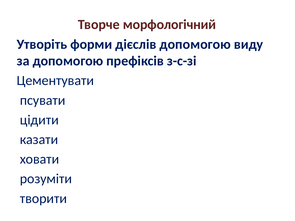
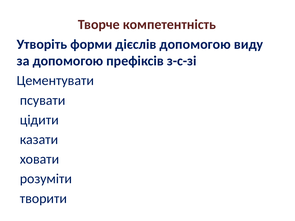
морфологічний: морфологічний -> компетентність
